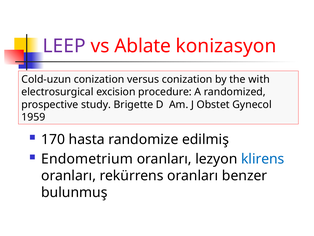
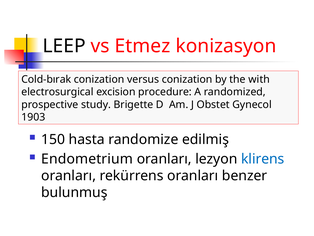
LEEP colour: purple -> black
Ablate: Ablate -> Etmez
Cold-uzun: Cold-uzun -> Cold-bırak
1959: 1959 -> 1903
170: 170 -> 150
